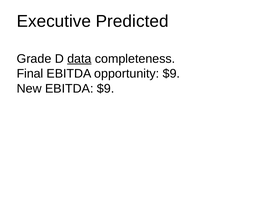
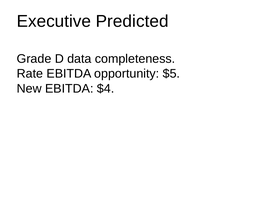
data underline: present -> none
Final: Final -> Rate
opportunity $9: $9 -> $5
EBITDA $9: $9 -> $4
